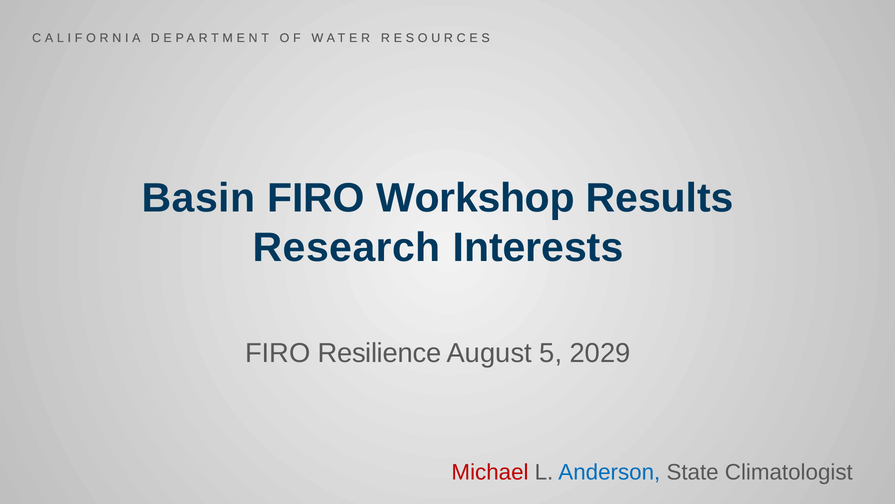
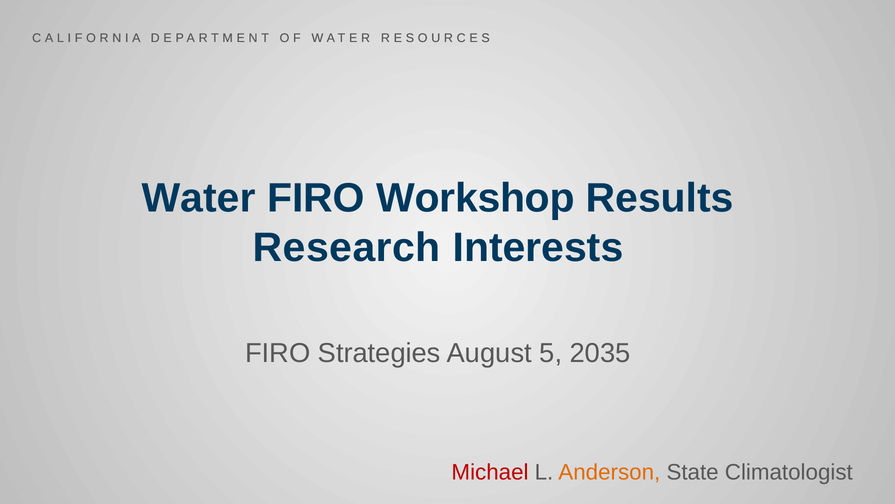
Basin: Basin -> Water
Resilience: Resilience -> Strategies
2029: 2029 -> 2035
Anderson colour: blue -> orange
